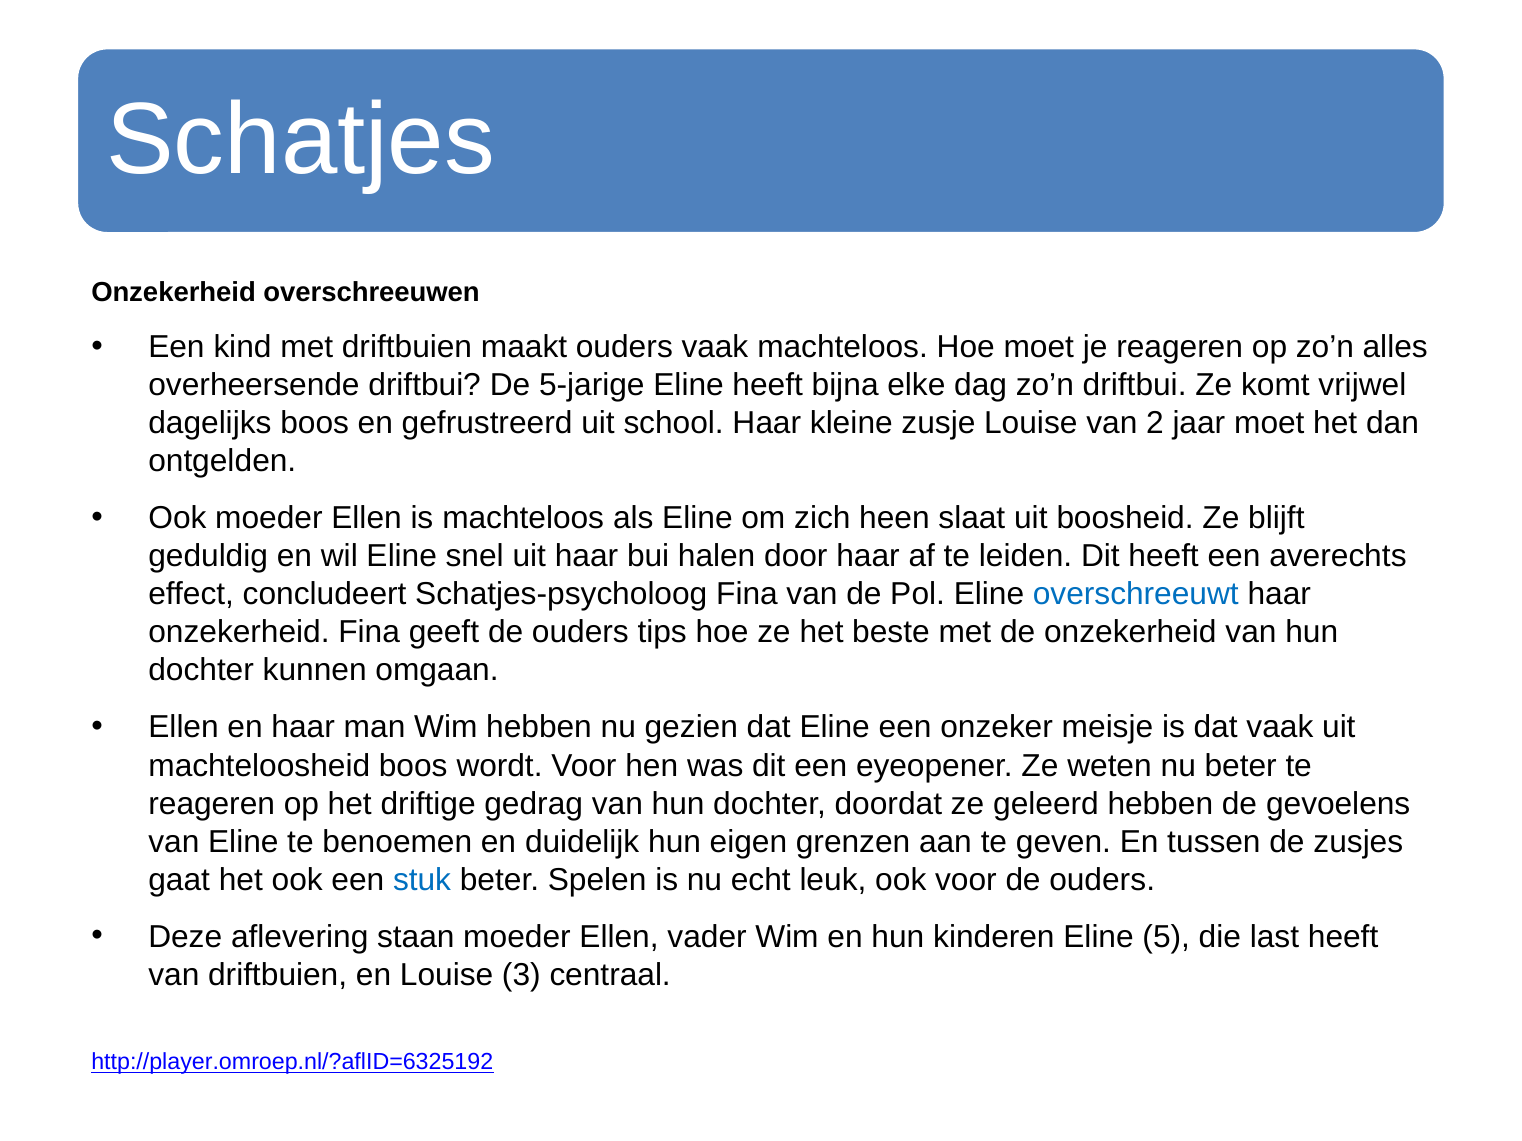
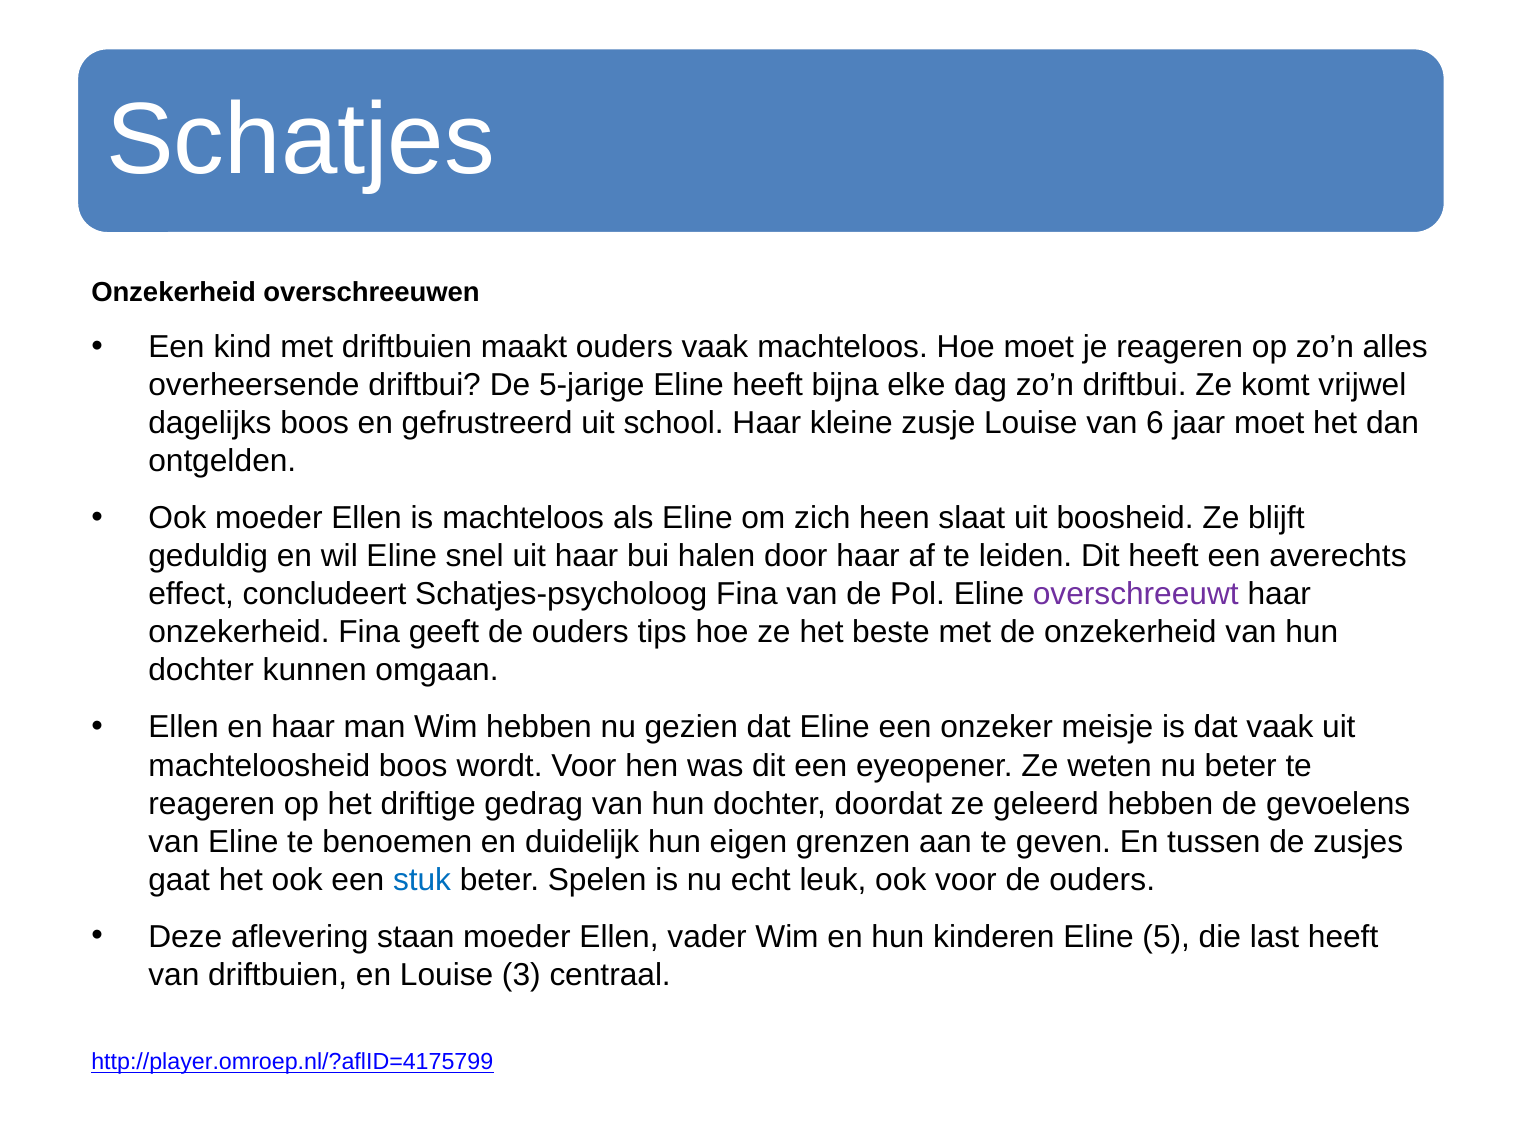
2: 2 -> 6
overschreeuwt colour: blue -> purple
http://player.omroep.nl/?aflID=6325192: http://player.omroep.nl/?aflID=6325192 -> http://player.omroep.nl/?aflID=4175799
